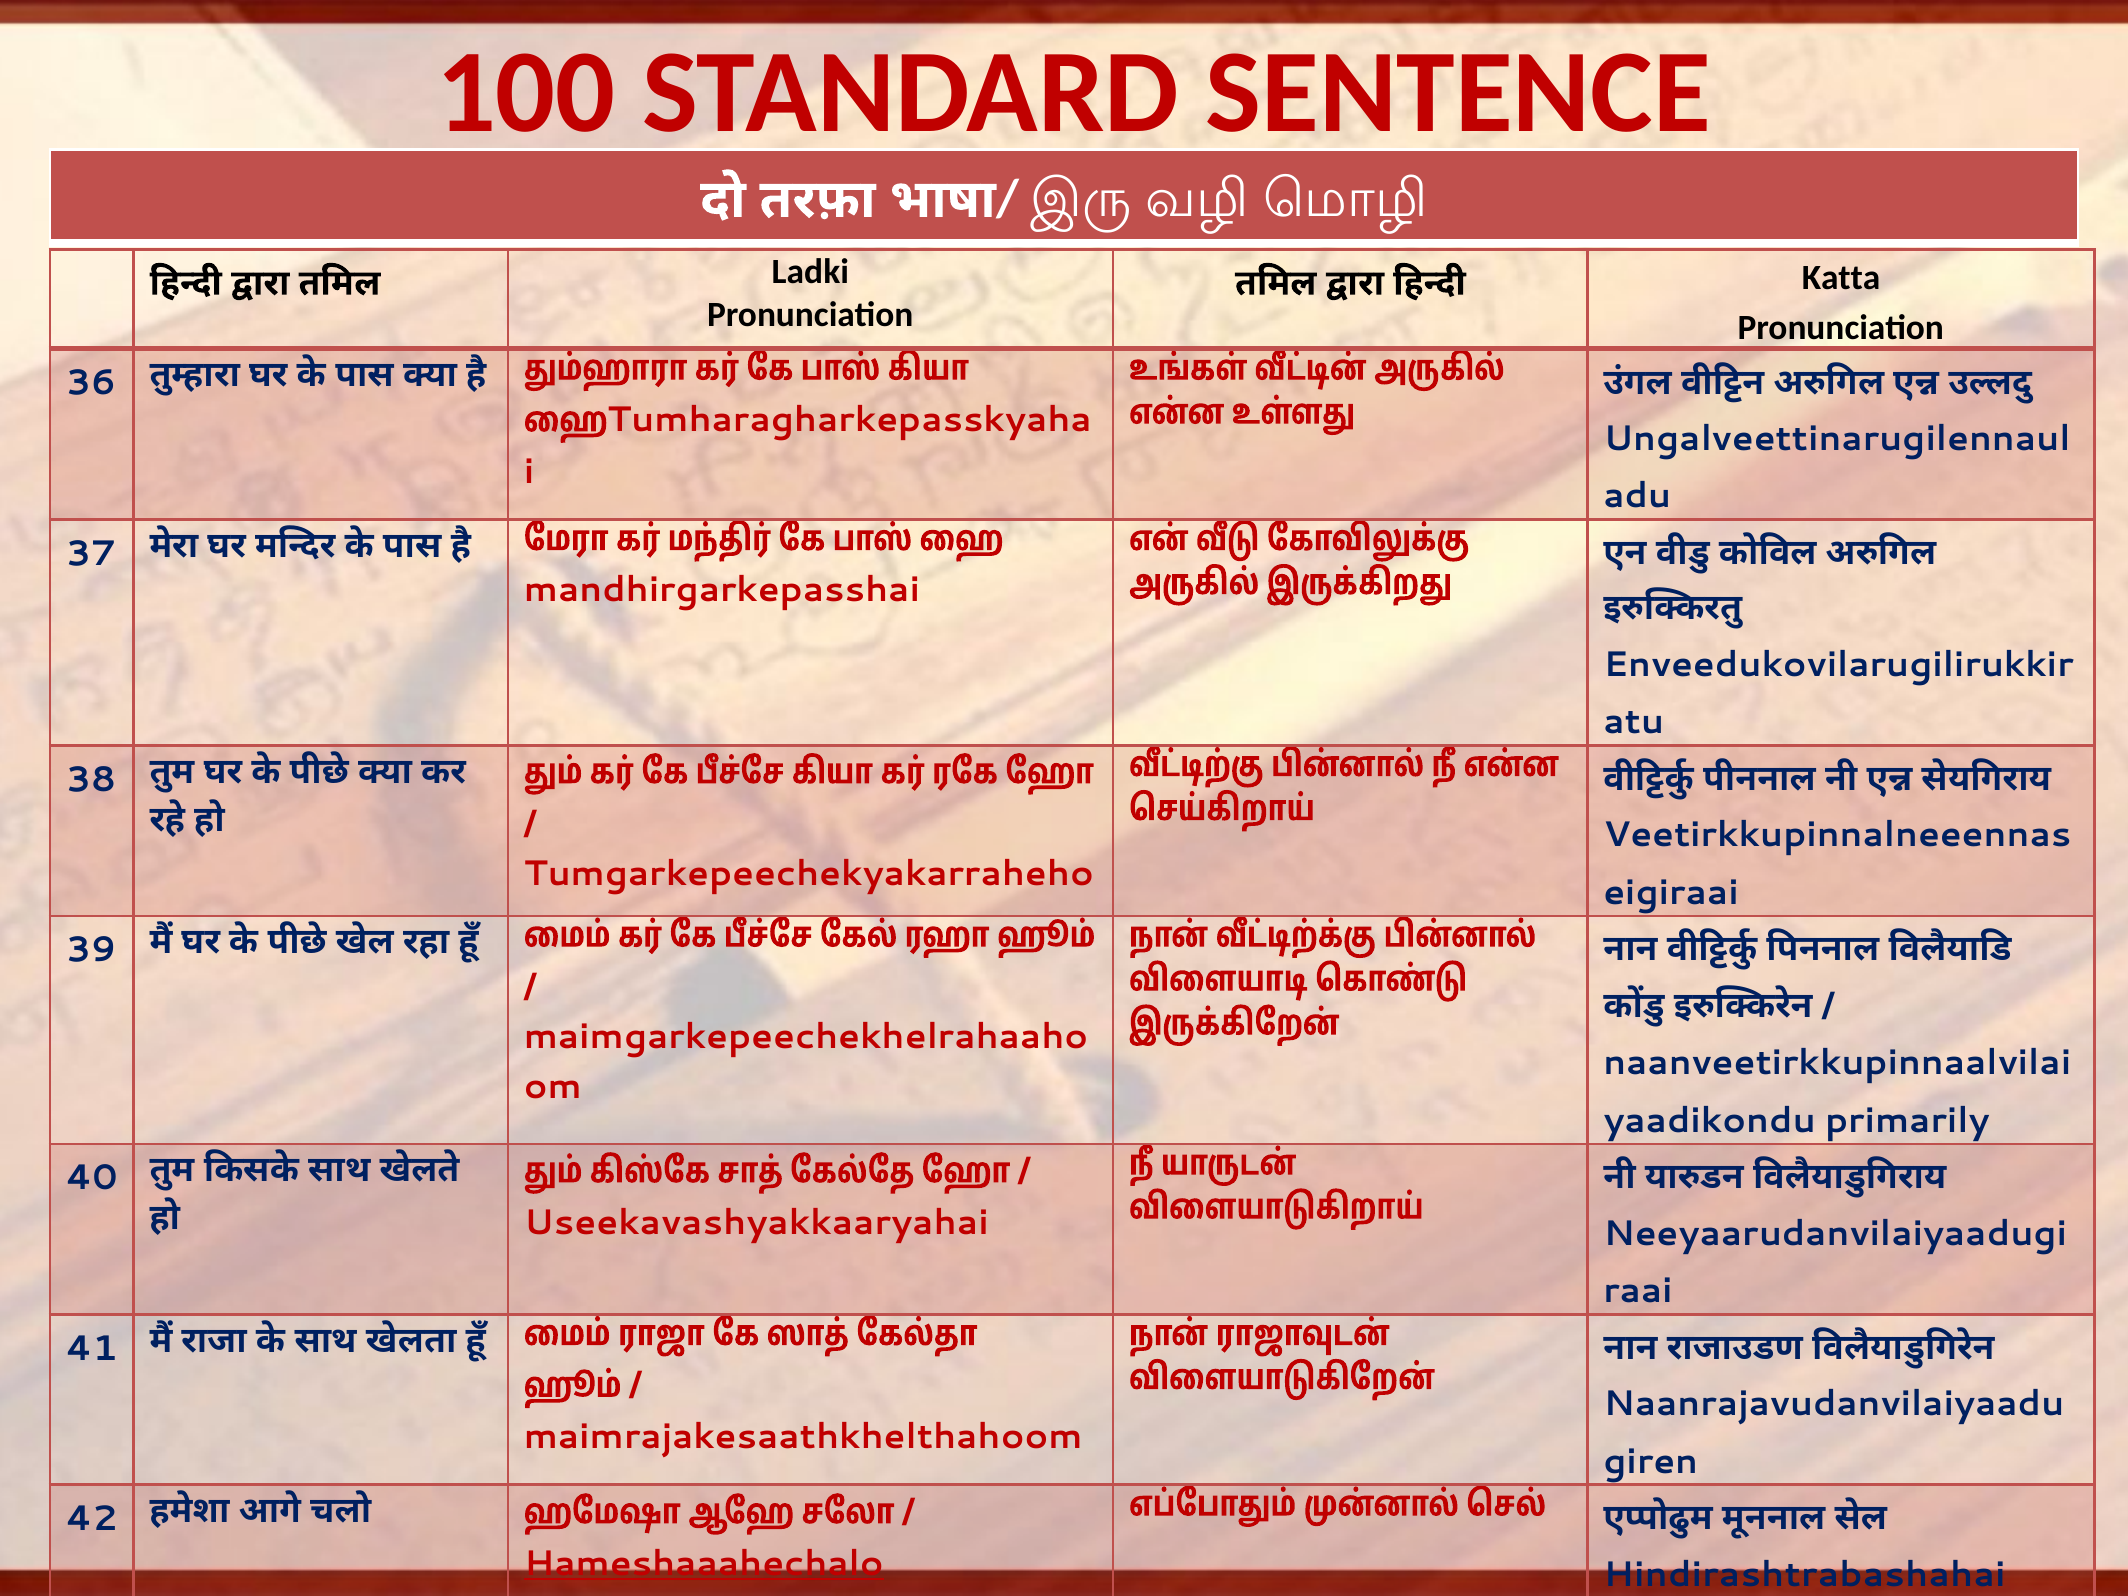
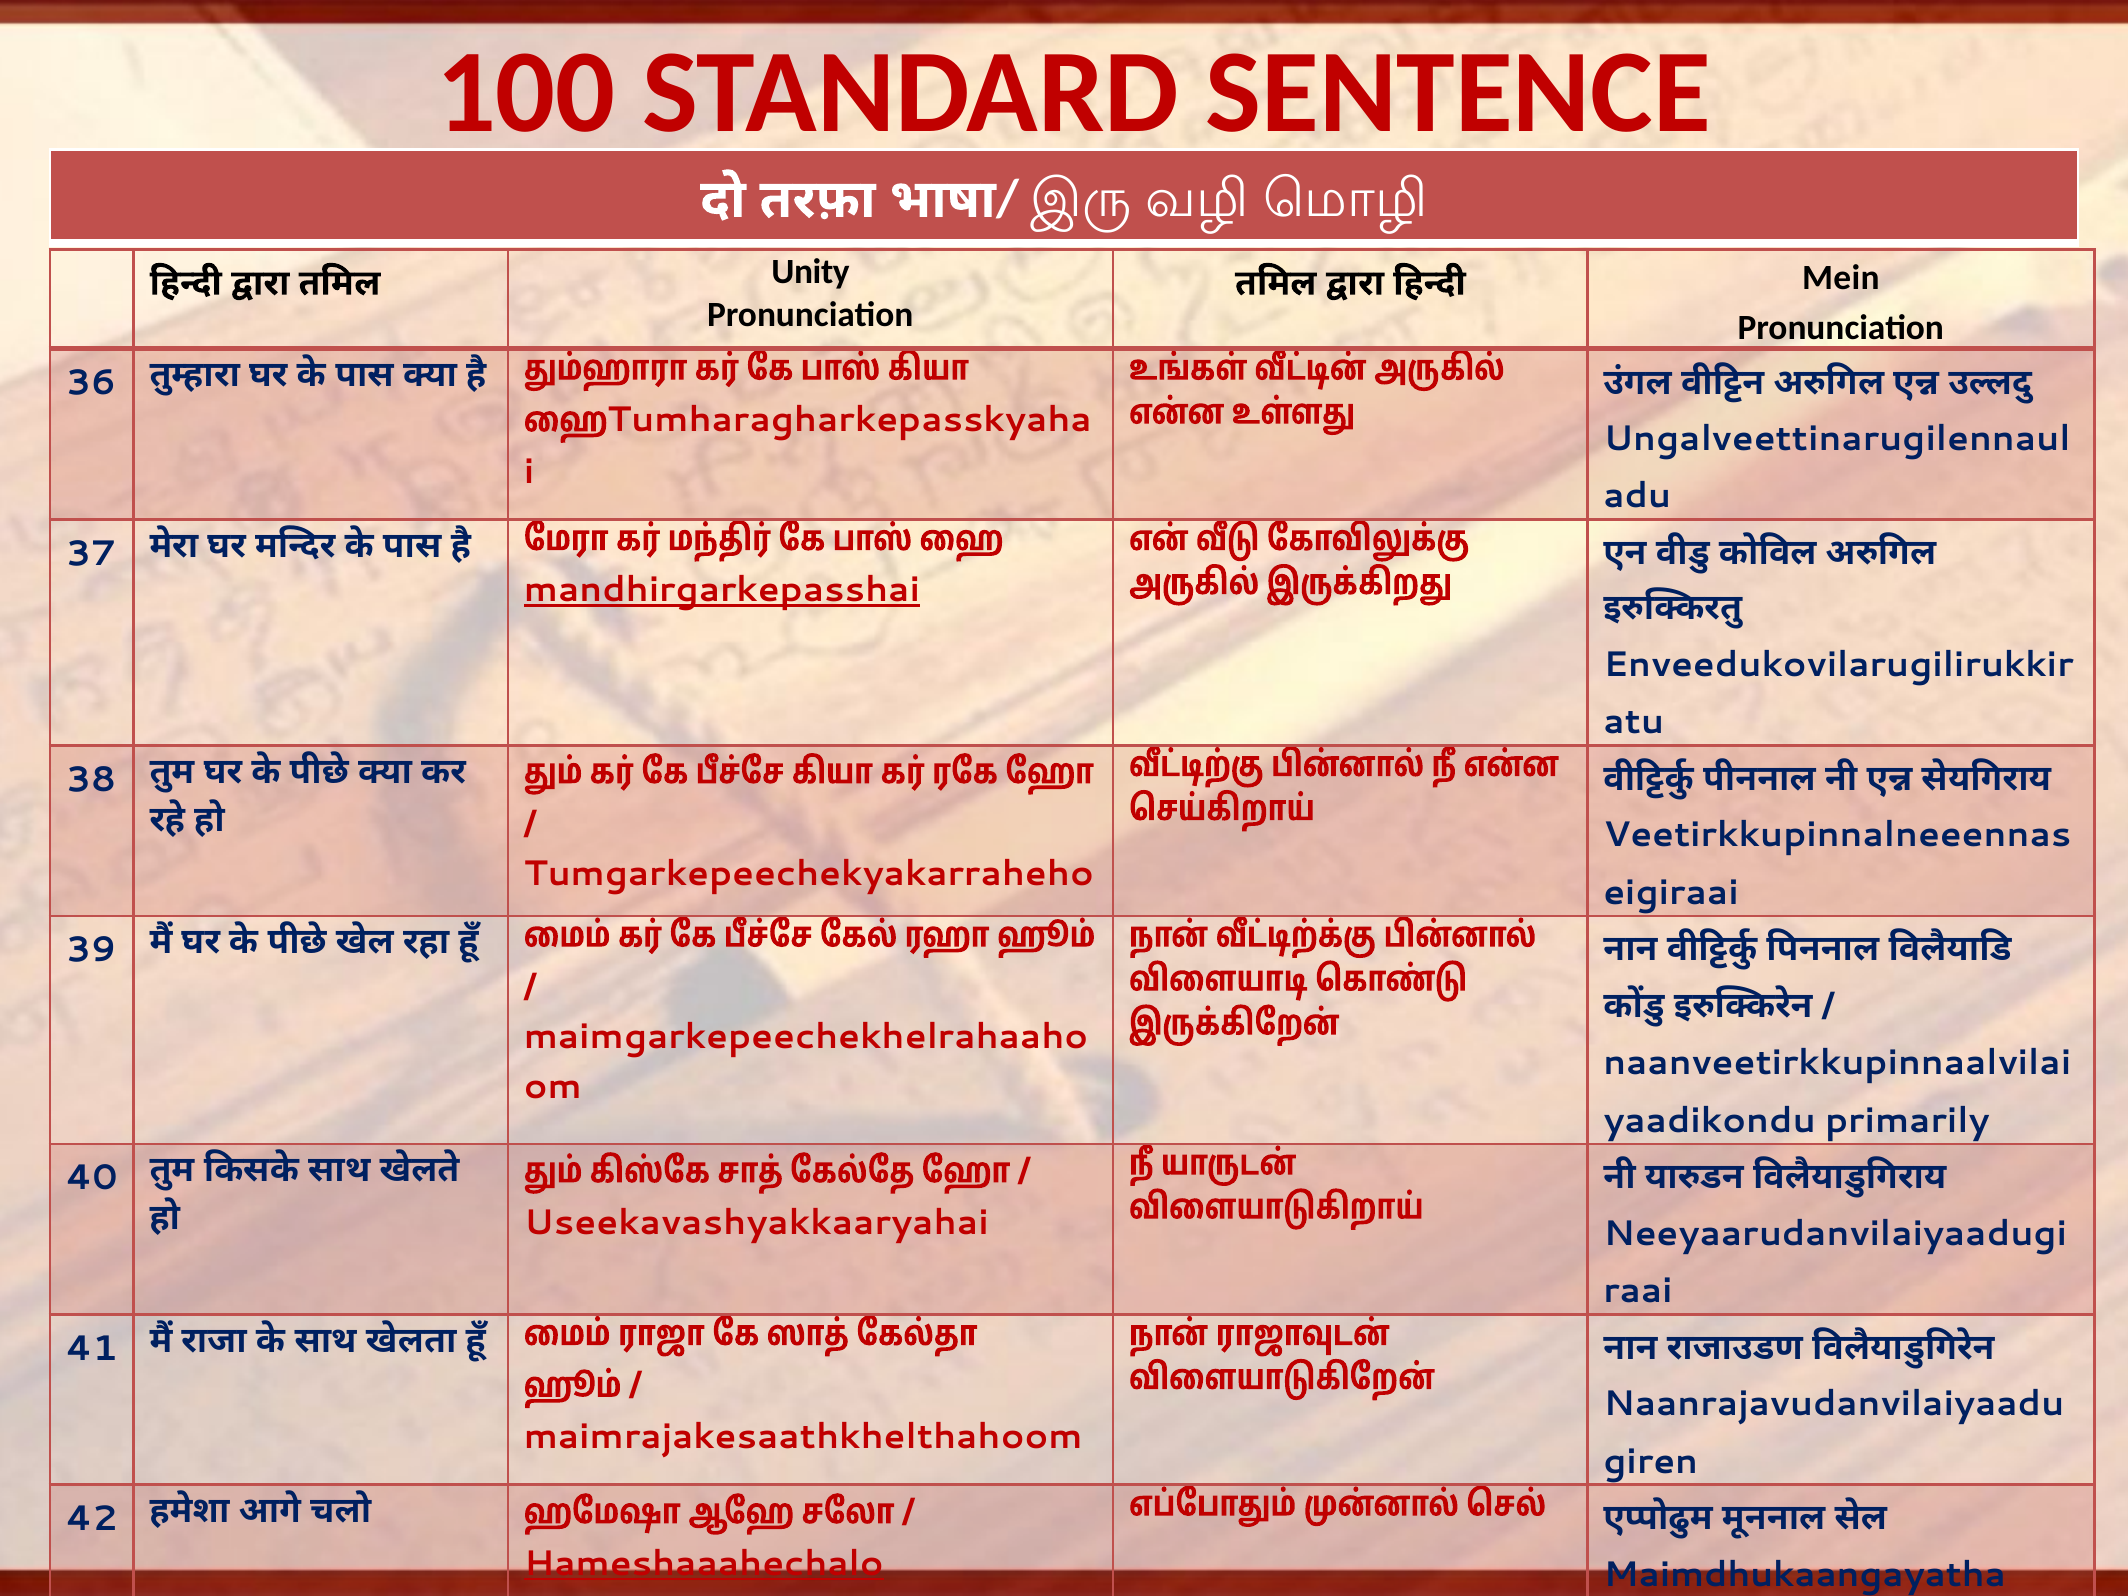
Ladki: Ladki -> Unity
Katta: Katta -> Mein
mandhirgarkepasshai underline: none -> present
Hindirashtrabashahai: Hindirashtrabashahai -> Maimdhukaangayatha
